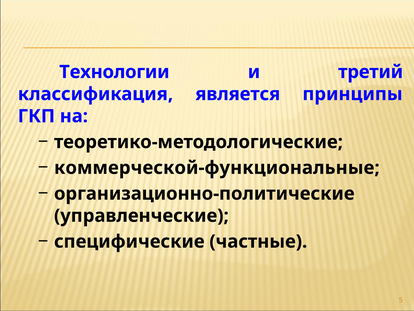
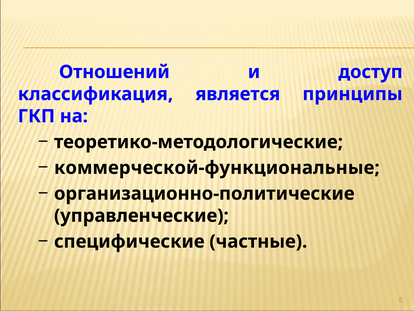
Технологии: Технологии -> Отношений
третий: третий -> доступ
